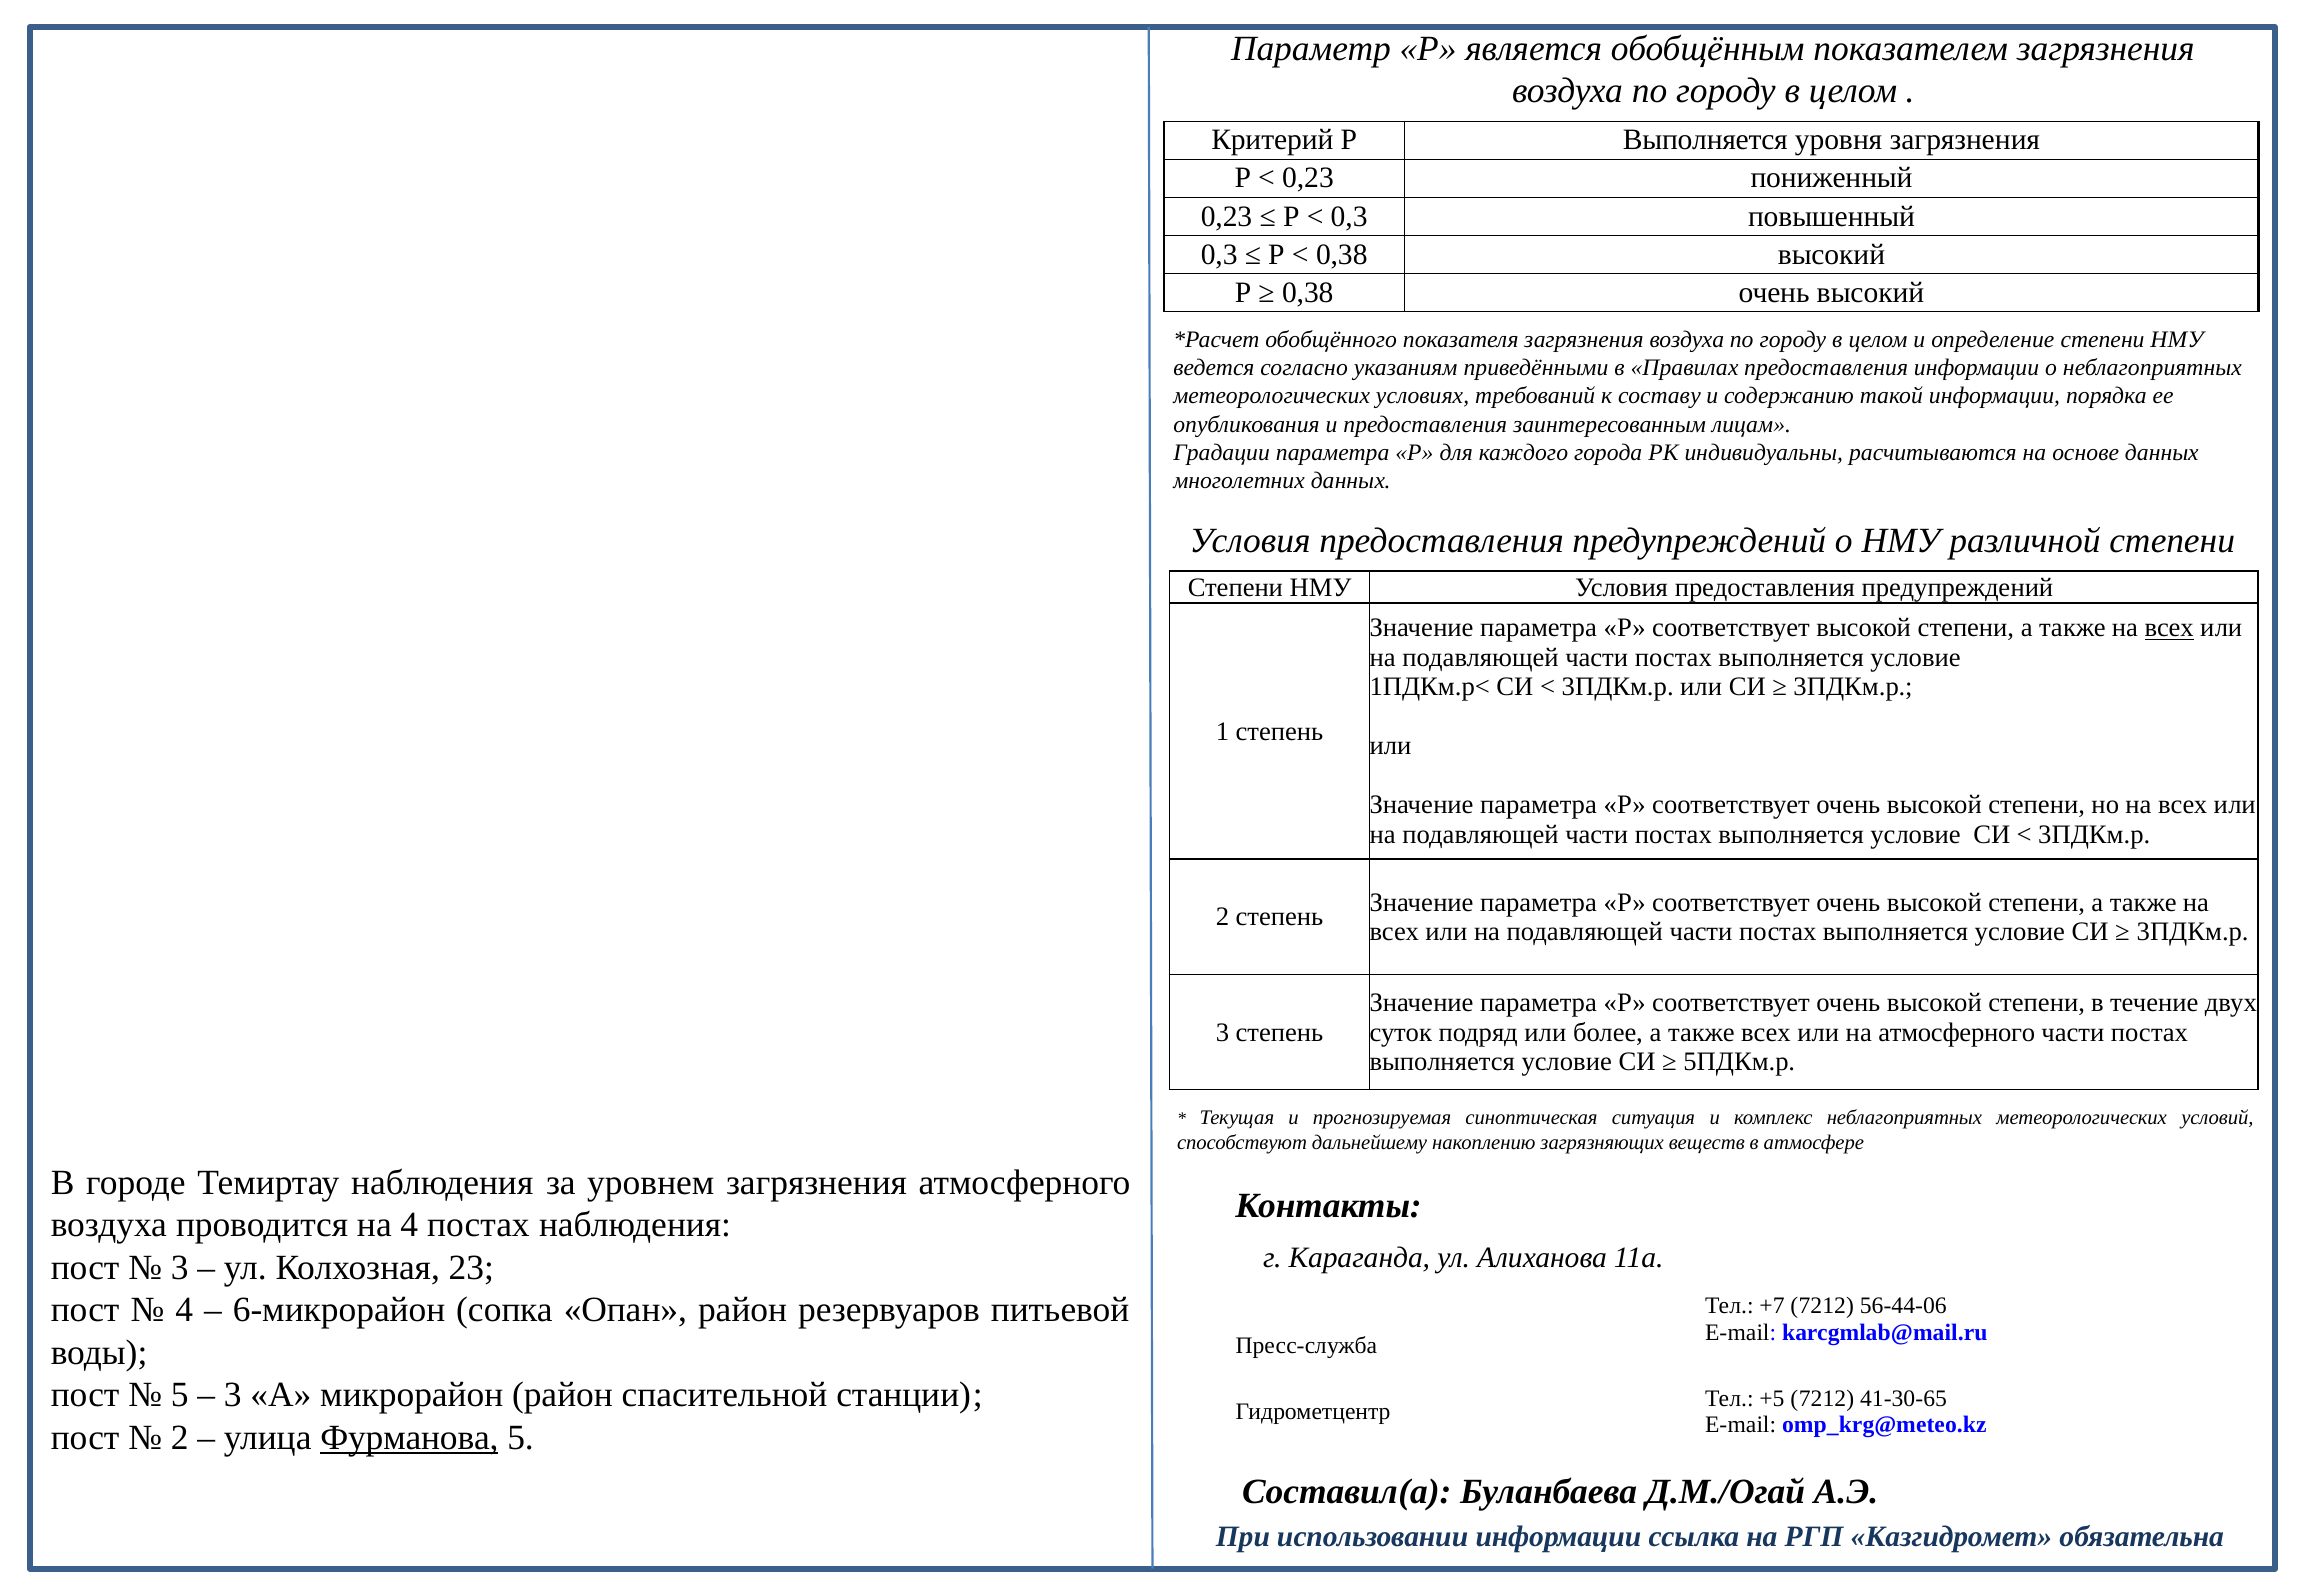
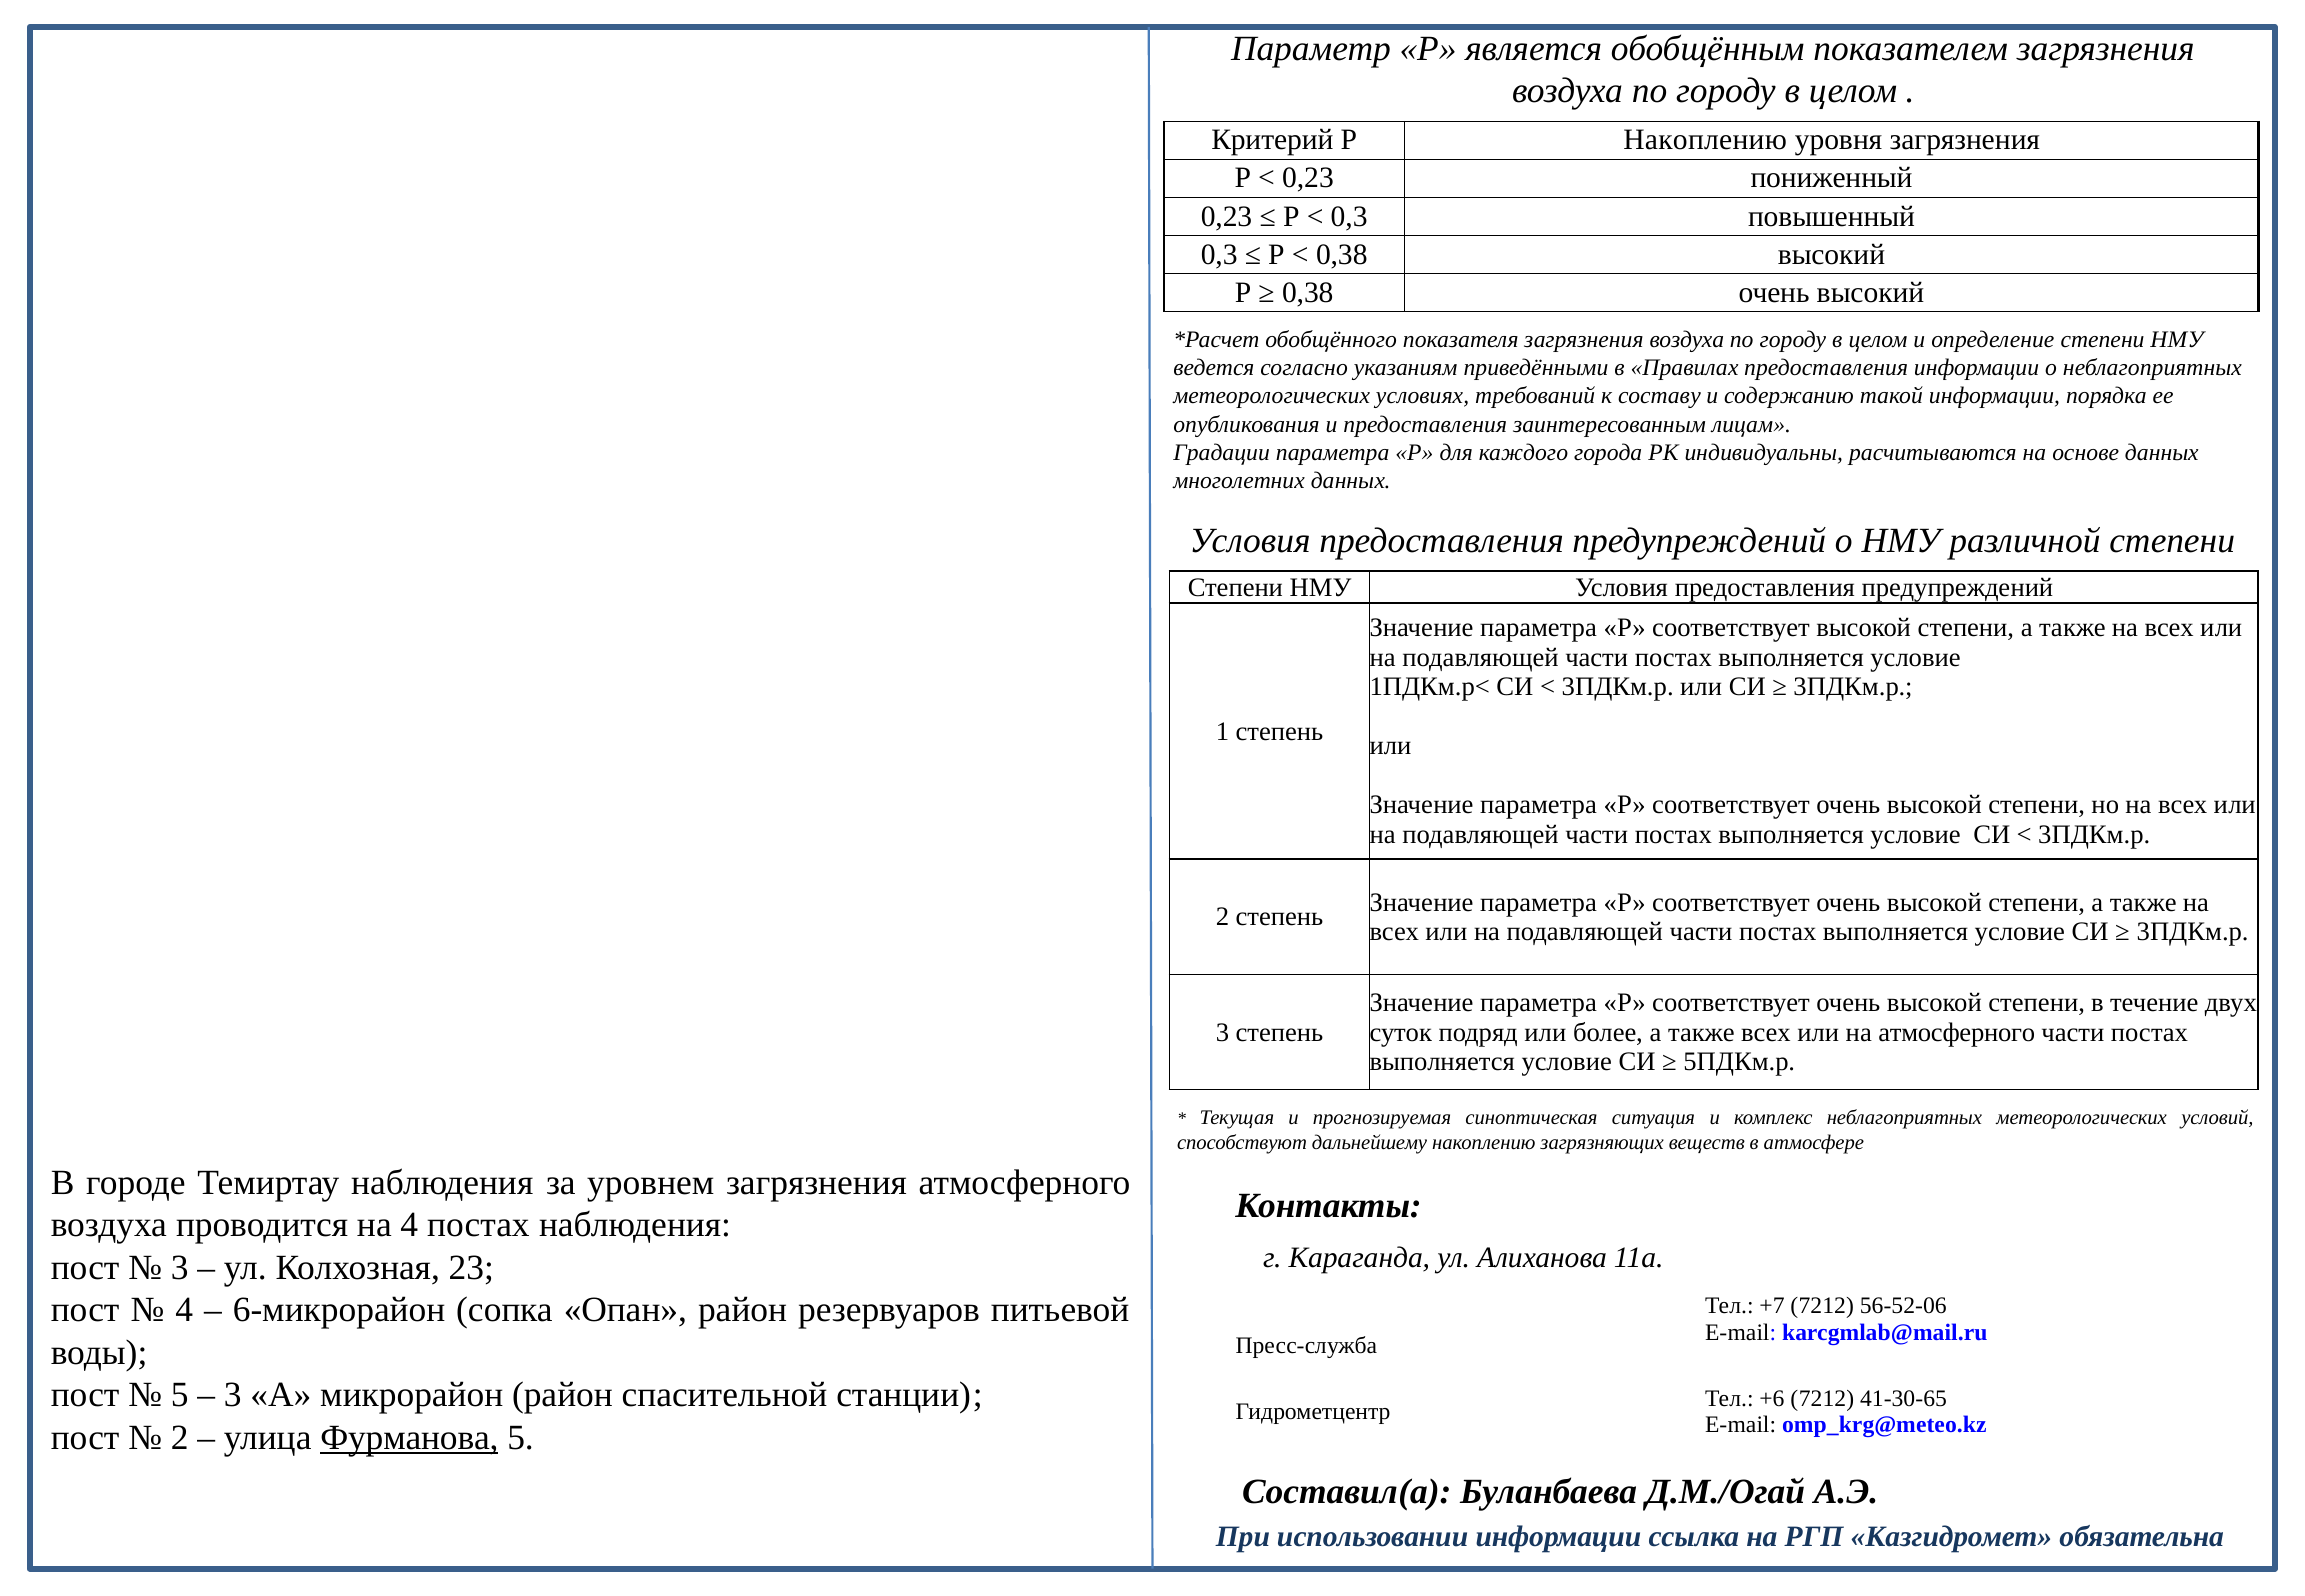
Р Выполняется: Выполняется -> Накоплению
всех at (2169, 628) underline: present -> none
56-44-06: 56-44-06 -> 56-52-06
+5: +5 -> +6
